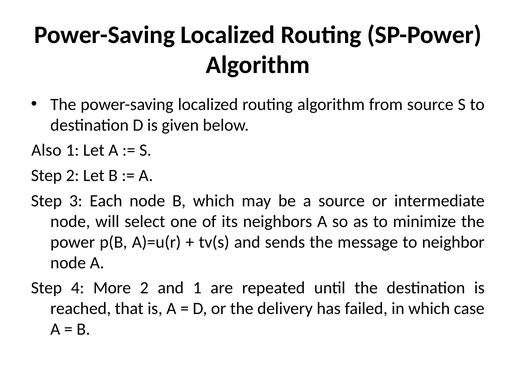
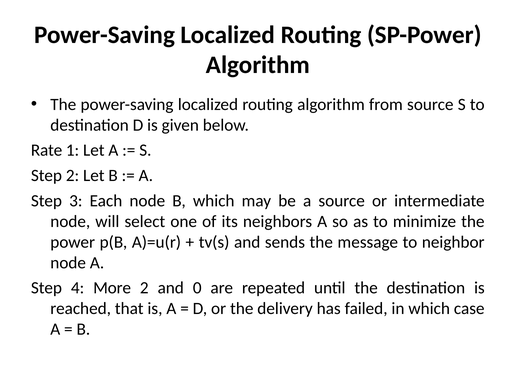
Also: Also -> Rate
and 1: 1 -> 0
